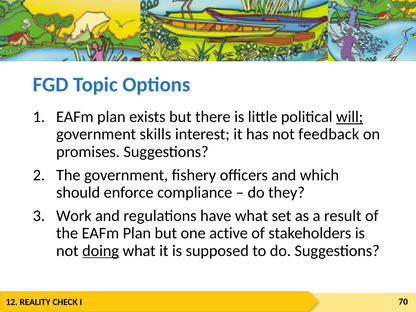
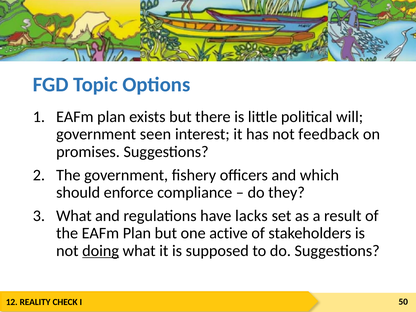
will underline: present -> none
skills: skills -> seen
Work at (74, 216): Work -> What
have what: what -> lacks
70: 70 -> 50
